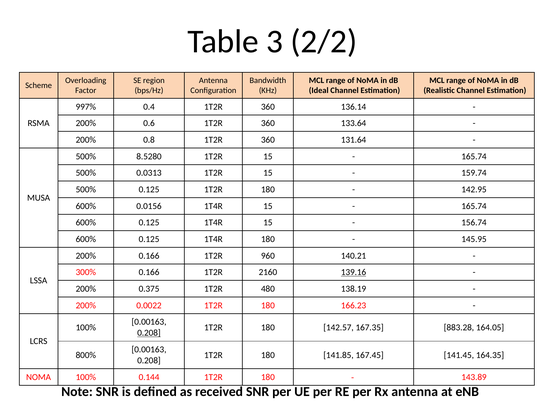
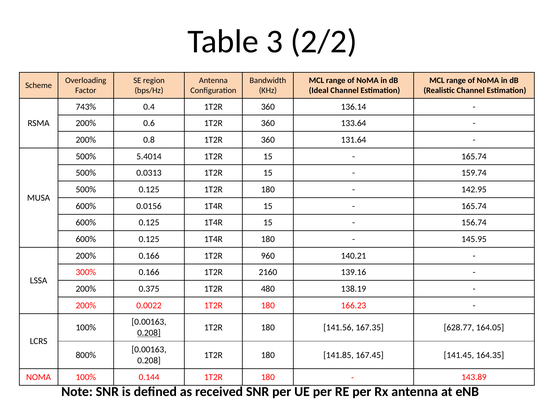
997%: 997% -> 743%
8.5280: 8.5280 -> 5.4014
139.16 underline: present -> none
142.57: 142.57 -> 141.56
883.28: 883.28 -> 628.77
